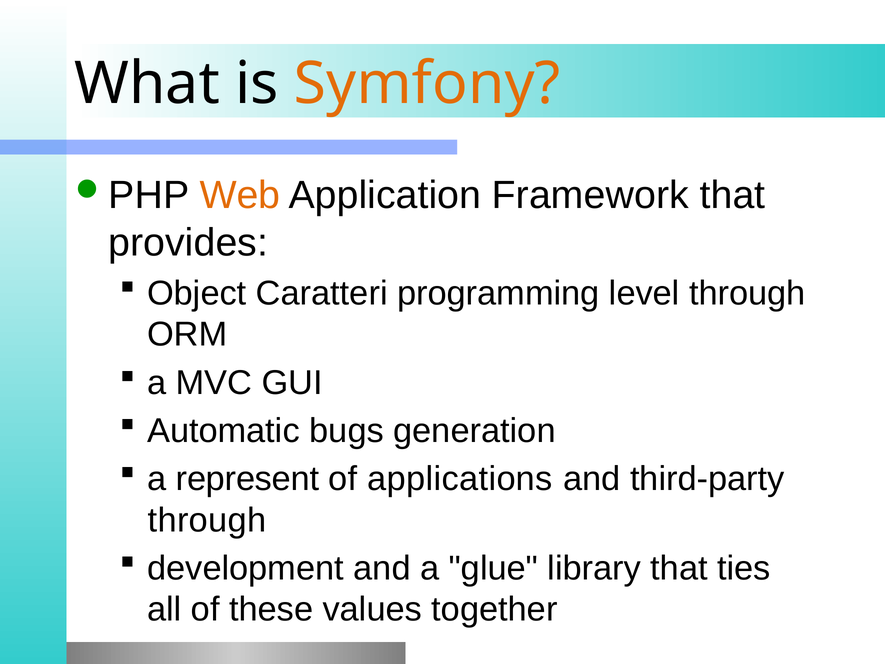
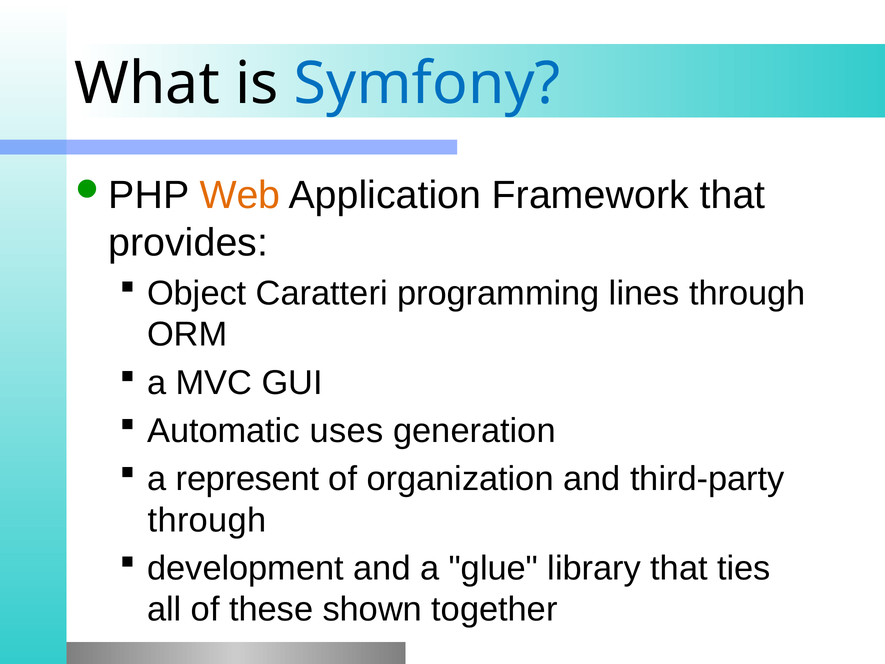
Symfony colour: orange -> blue
level: level -> lines
bugs: bugs -> uses
applications: applications -> organization
values: values -> shown
